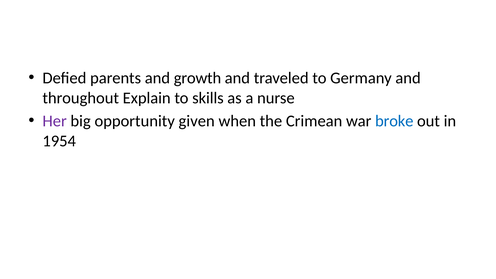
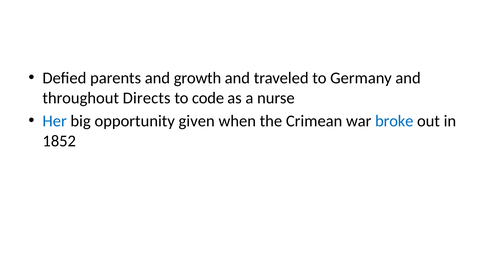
Explain: Explain -> Directs
skills: skills -> code
Her colour: purple -> blue
1954: 1954 -> 1852
